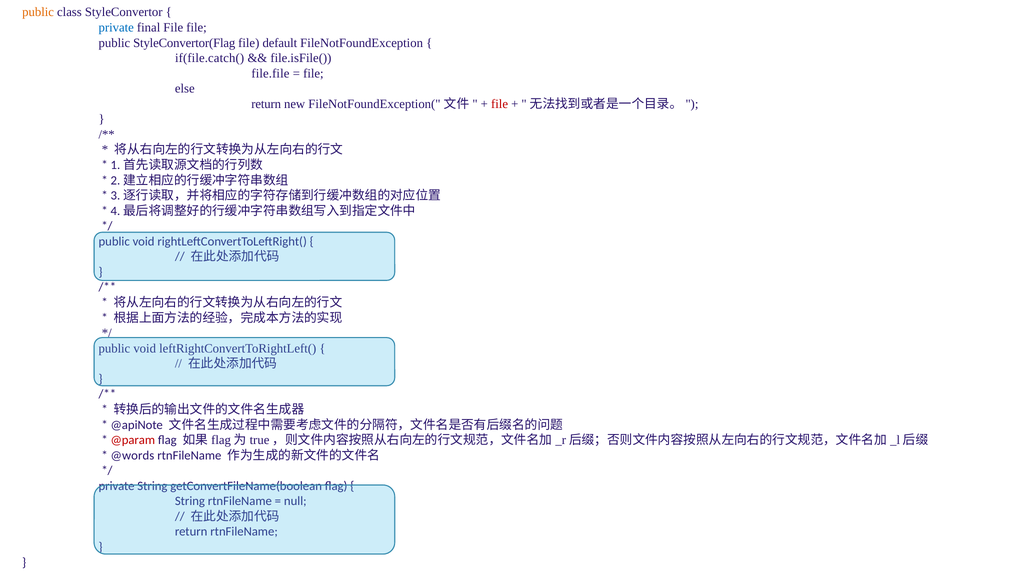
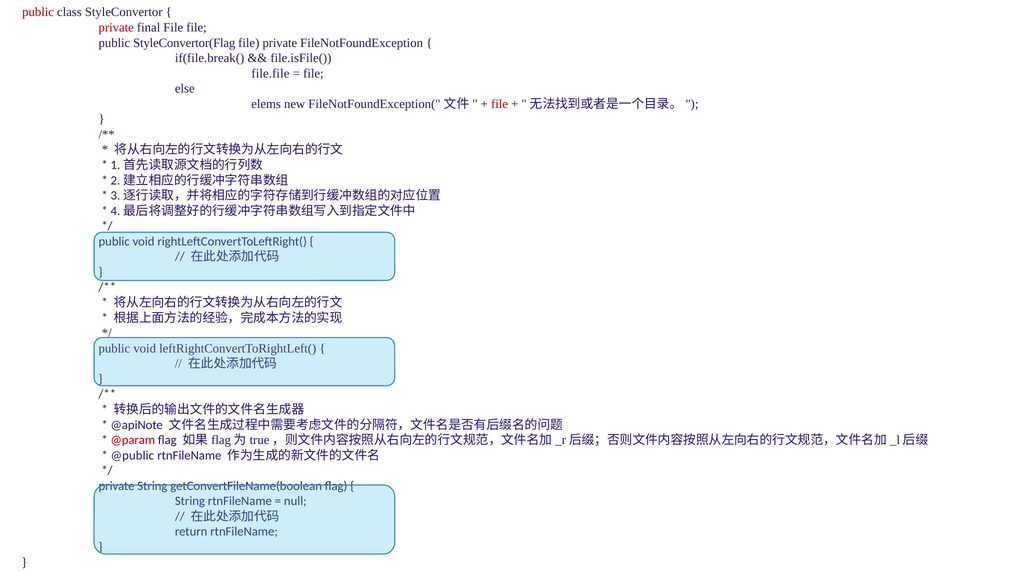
public at (38, 12) colour: orange -> red
private at (116, 28) colour: blue -> red
file default: default -> private
if(file.catch(: if(file.catch( -> if(file.break(
return at (266, 104): return -> elems
@words: @words -> @public
